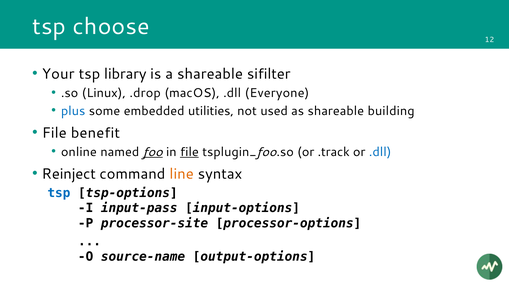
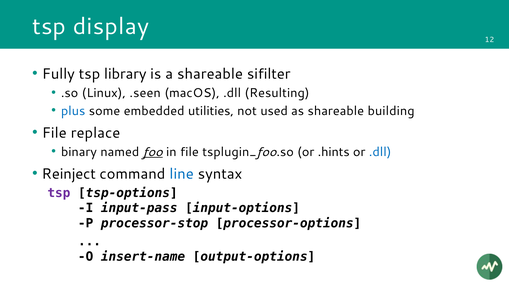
choose: choose -> display
Your: Your -> Fully
.drop: .drop -> .seen
Everyone: Everyone -> Resulting
benefit: benefit -> replace
online: online -> binary
file at (189, 152) underline: present -> none
.track: .track -> .hints
line colour: orange -> blue
tsp at (59, 193) colour: blue -> purple
processor-site: processor-site -> processor-stop
source-name: source-name -> insert-name
